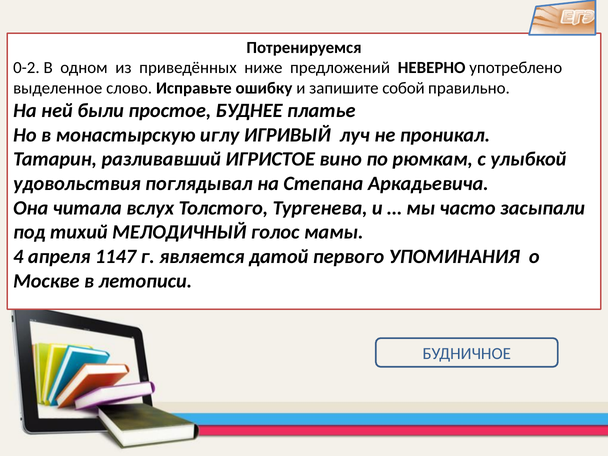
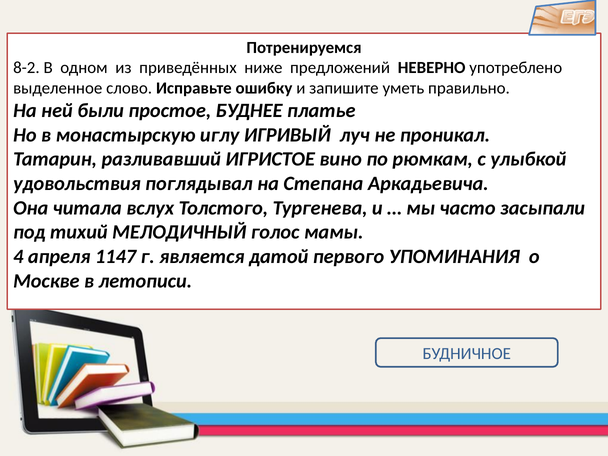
0-2: 0-2 -> 8-2
собой: собой -> уметь
